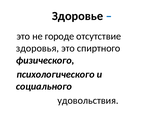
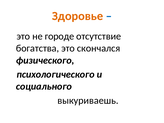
Здоровье colour: black -> orange
здоровья: здоровья -> богатства
спиртного: спиртного -> скончался
удовольствия: удовольствия -> выкуриваешь
